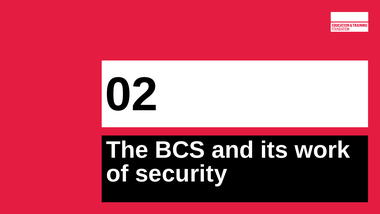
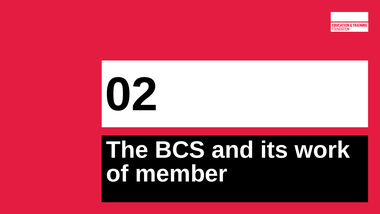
security: security -> member
